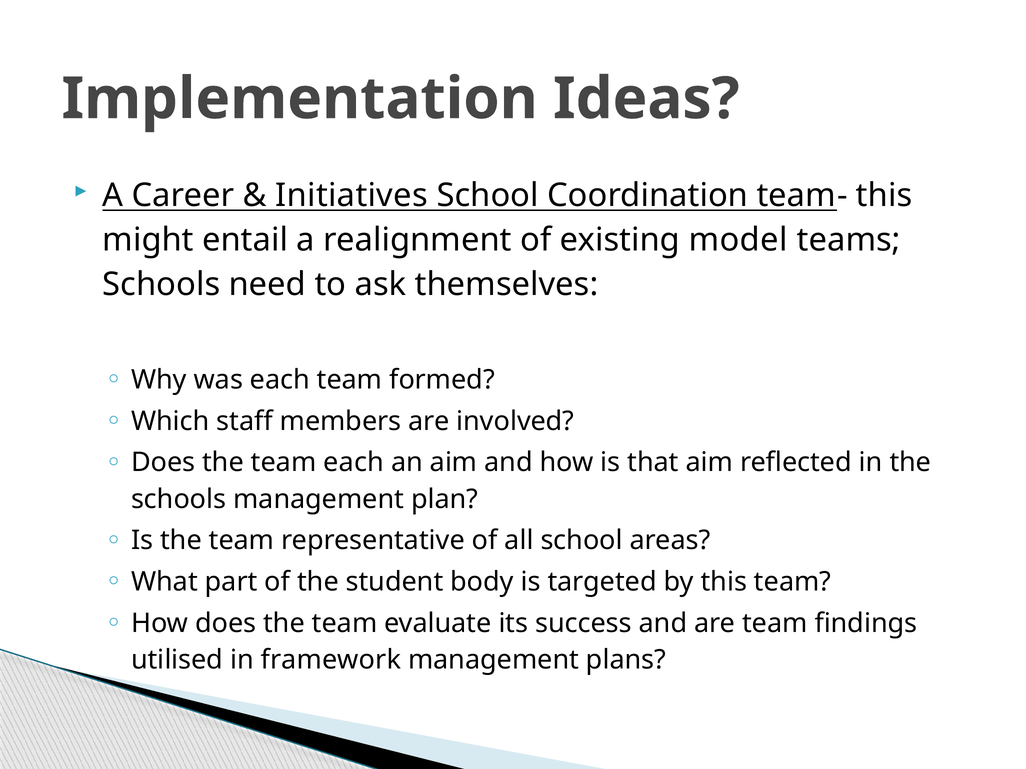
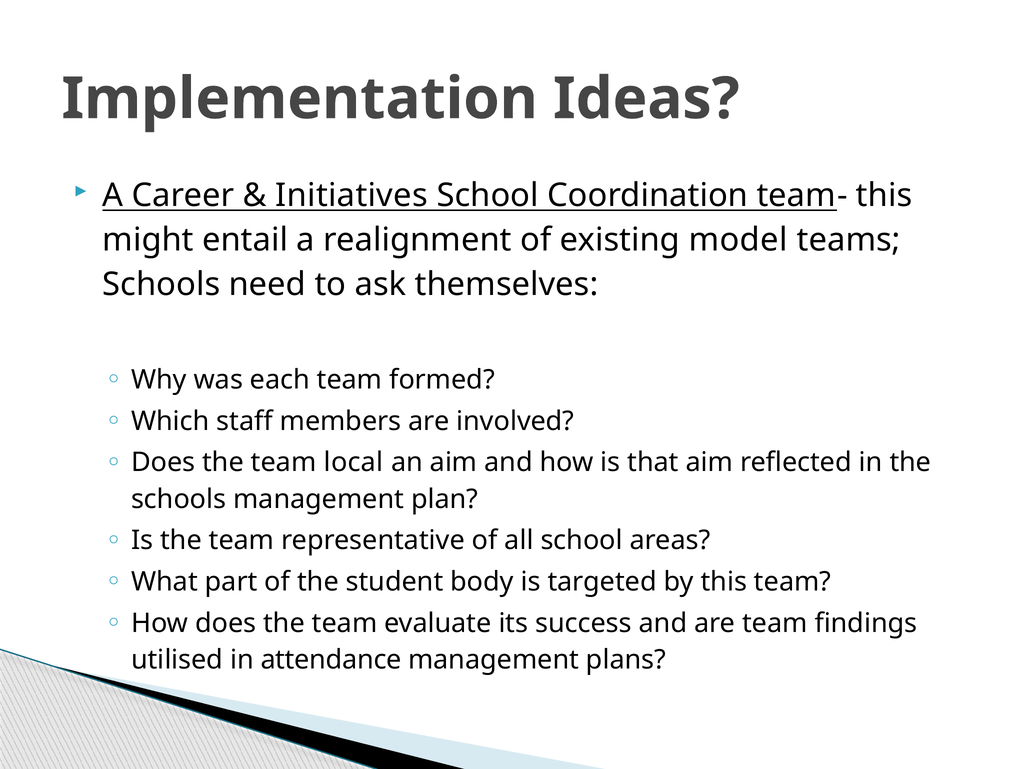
team each: each -> local
framework: framework -> attendance
